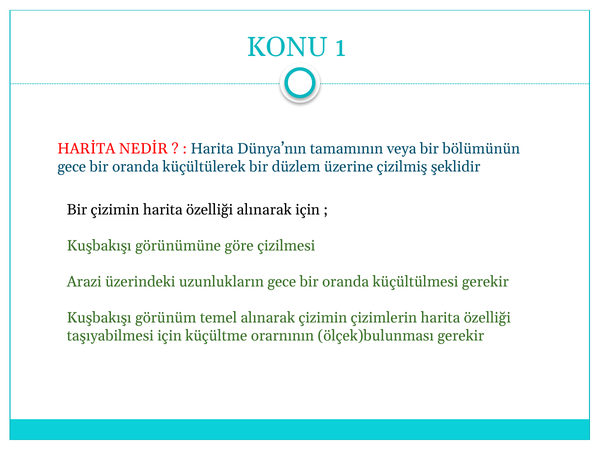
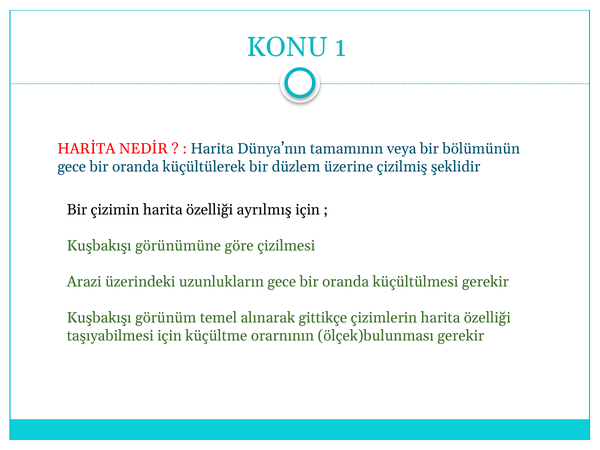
özelliği alınarak: alınarak -> ayrılmış
alınarak çizimin: çizimin -> gittikçe
